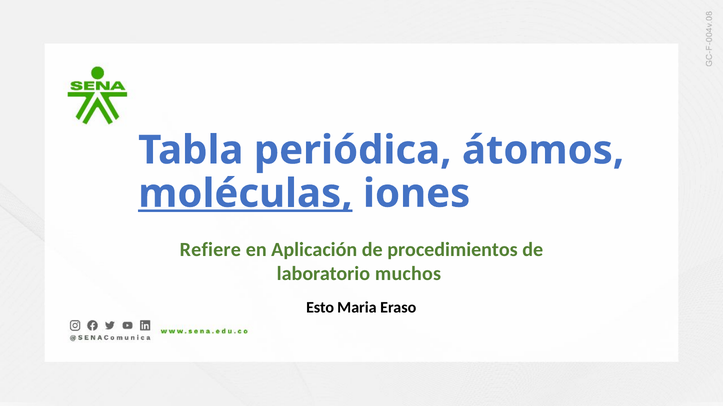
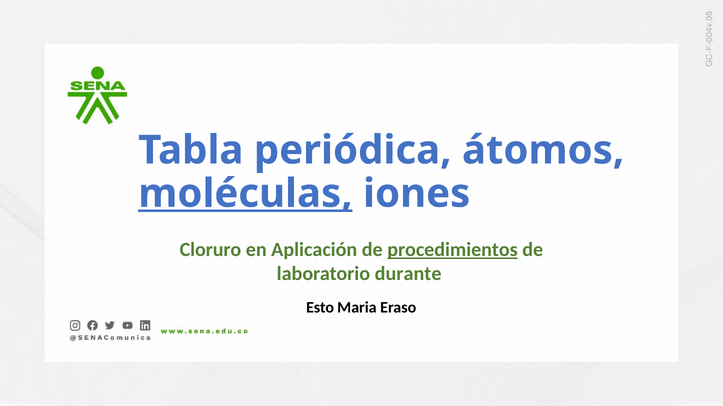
Refiere: Refiere -> Cloruro
procedimientos underline: none -> present
muchos: muchos -> durante
